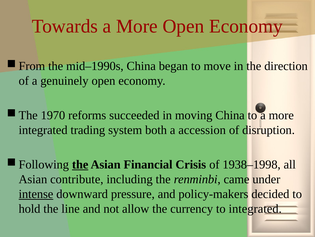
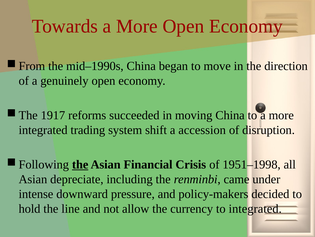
1970: 1970 -> 1917
both: both -> shift
1938–1998: 1938–1998 -> 1951–1998
contribute: contribute -> depreciate
intense underline: present -> none
